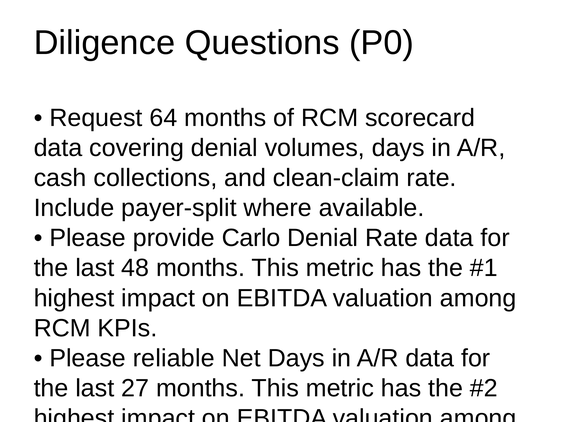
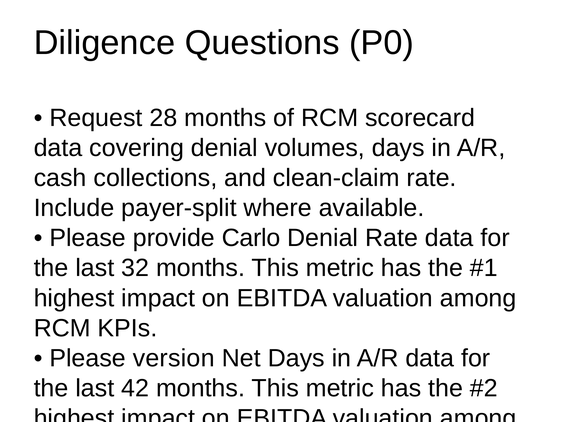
64: 64 -> 28
48: 48 -> 32
reliable: reliable -> version
27: 27 -> 42
